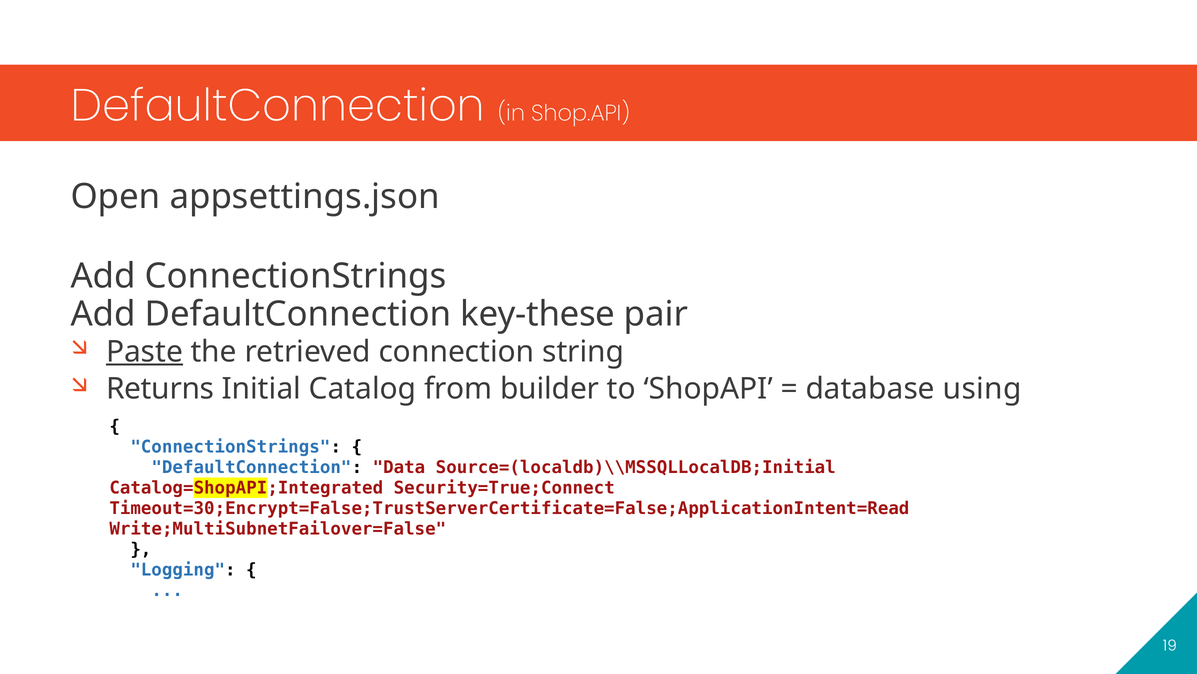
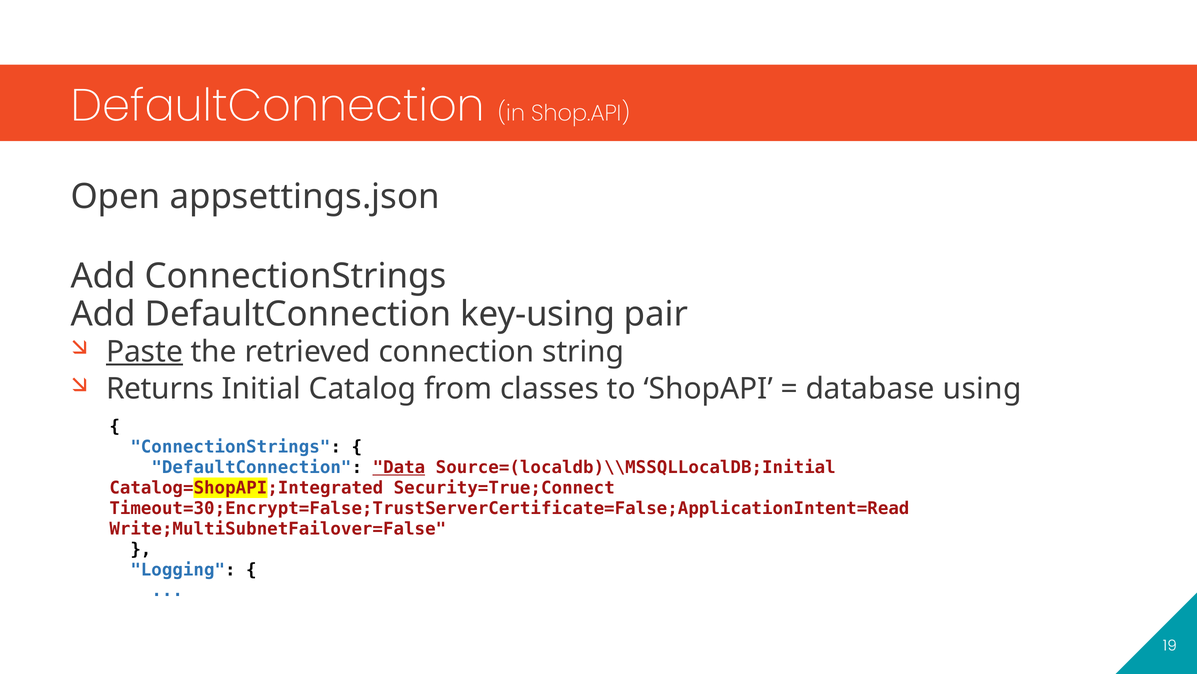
key-these: key-these -> key-using
builder: builder -> classes
Data underline: none -> present
